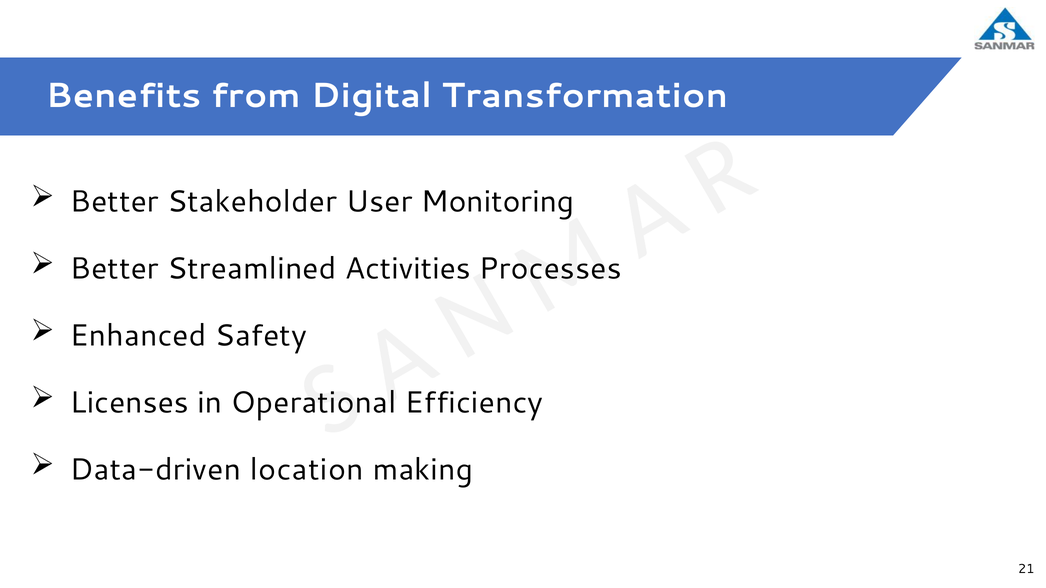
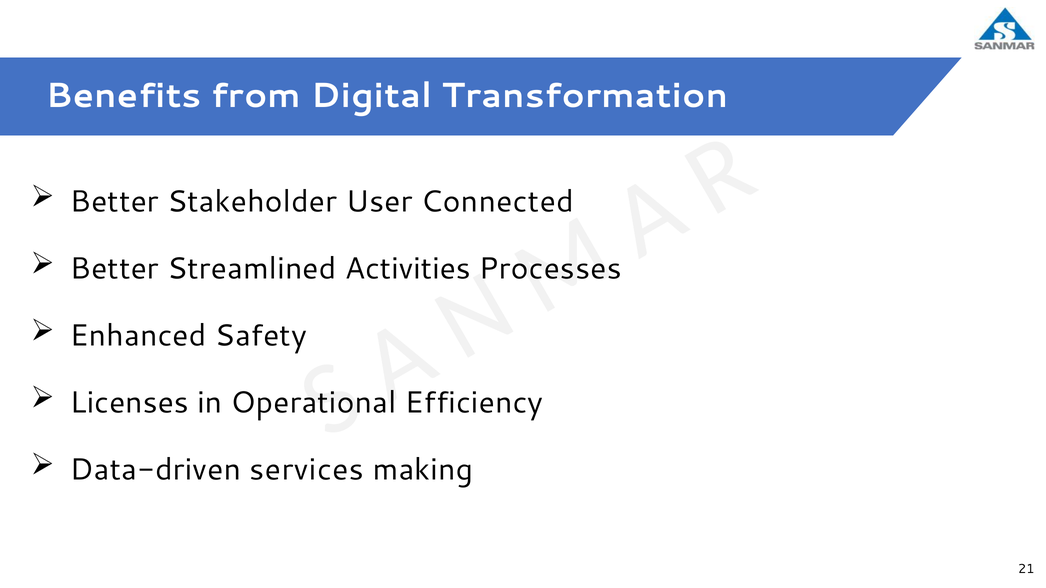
Monitoring: Monitoring -> Connected
location: location -> services
